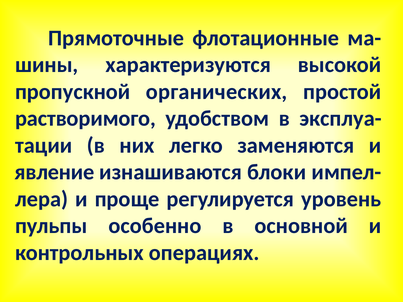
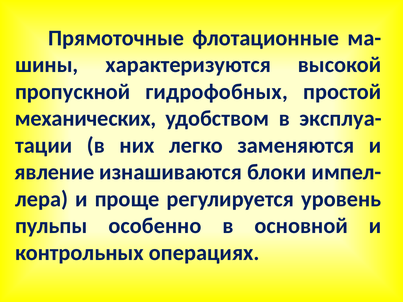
органических: органических -> гидрофобных
растворимого: растворимого -> механических
